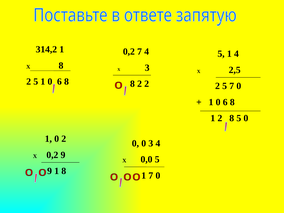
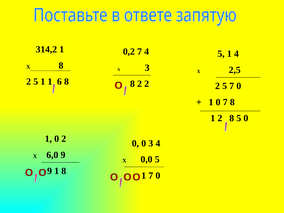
5 1 0: 0 -> 1
6 at (225, 102): 6 -> 7
X 0,2: 0,2 -> 6,0
